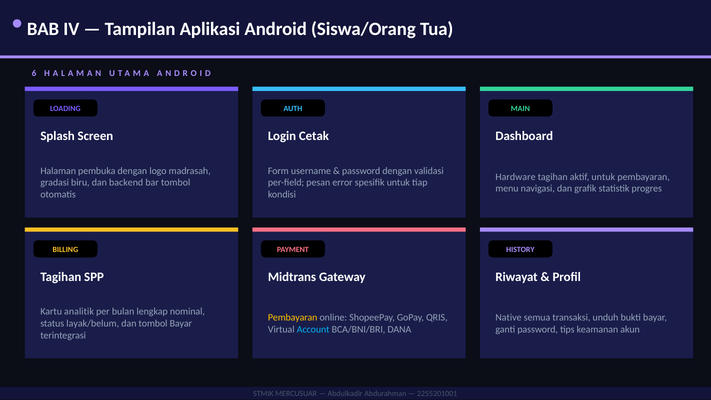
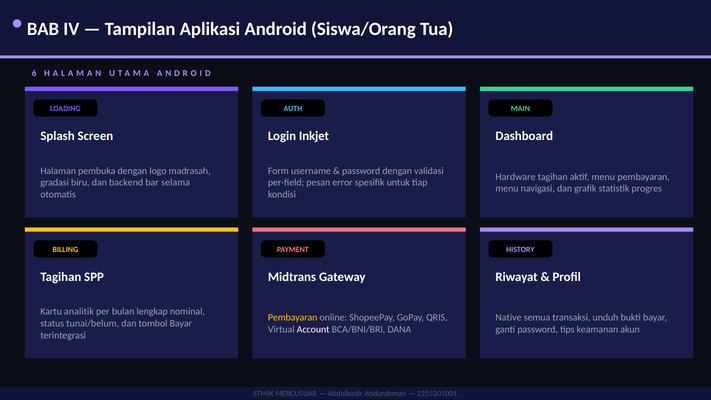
Cetak: Cetak -> Inkjet
aktif untuk: untuk -> menu
bar tombol: tombol -> selama
layak/belum: layak/belum -> tunai/belum
Account colour: light blue -> white
